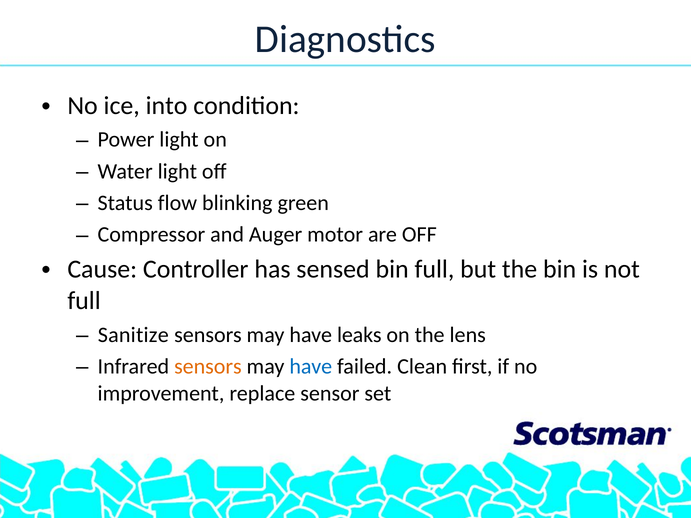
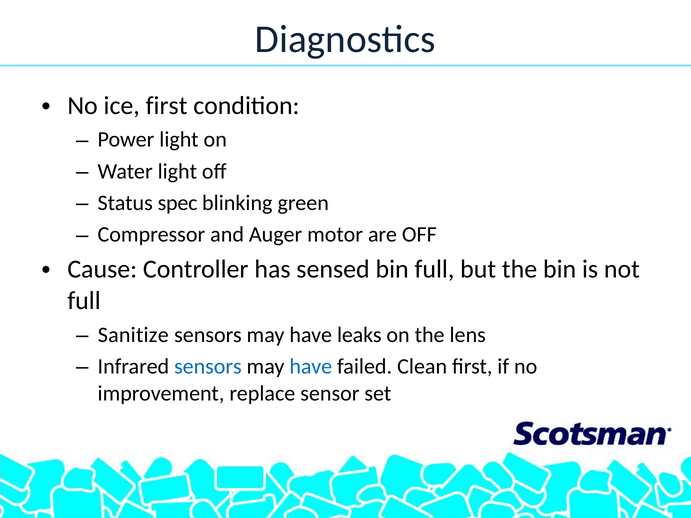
ice into: into -> first
flow: flow -> spec
sensors at (208, 367) colour: orange -> blue
